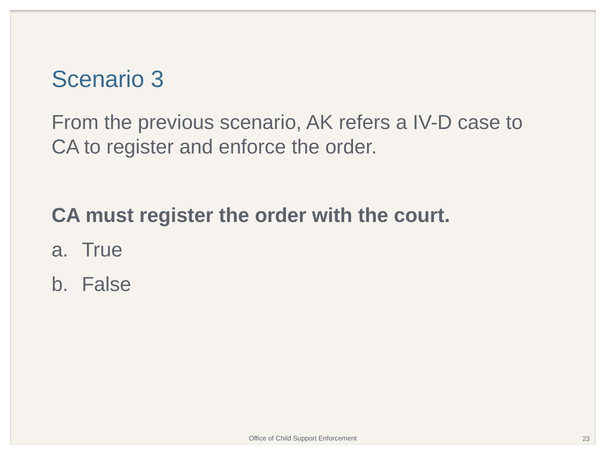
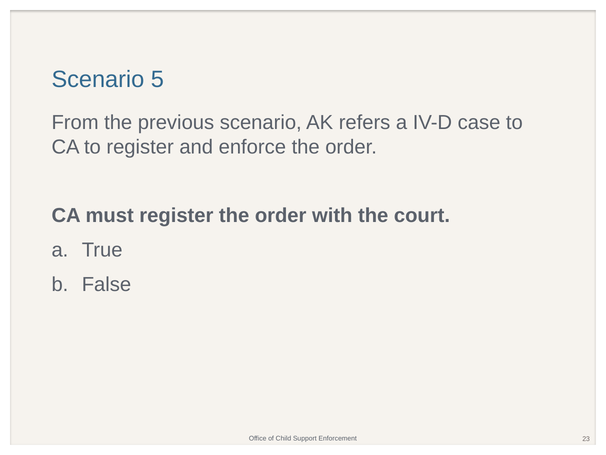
3: 3 -> 5
